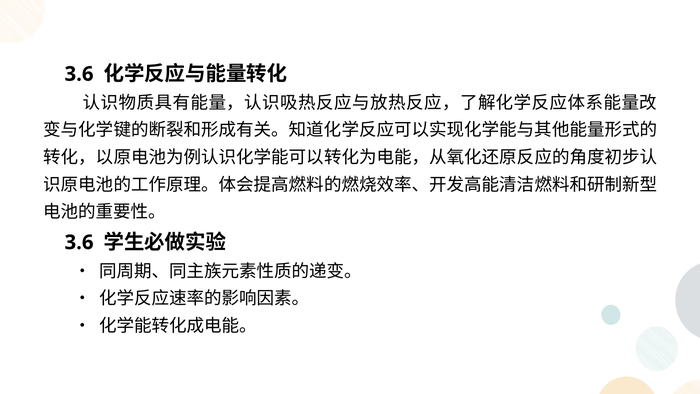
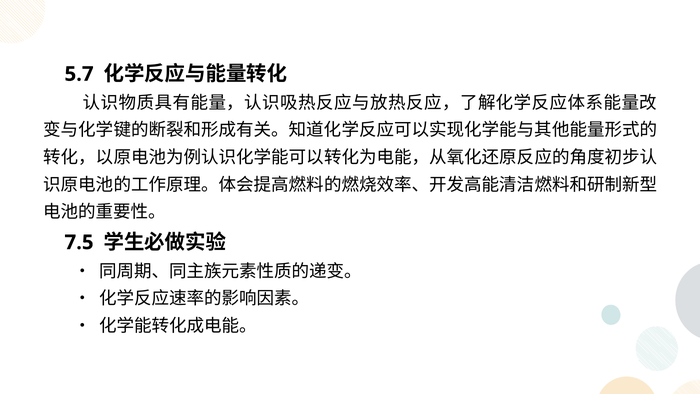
3.6 at (79, 74): 3.6 -> 5.7
3.6 at (79, 242): 3.6 -> 7.5
